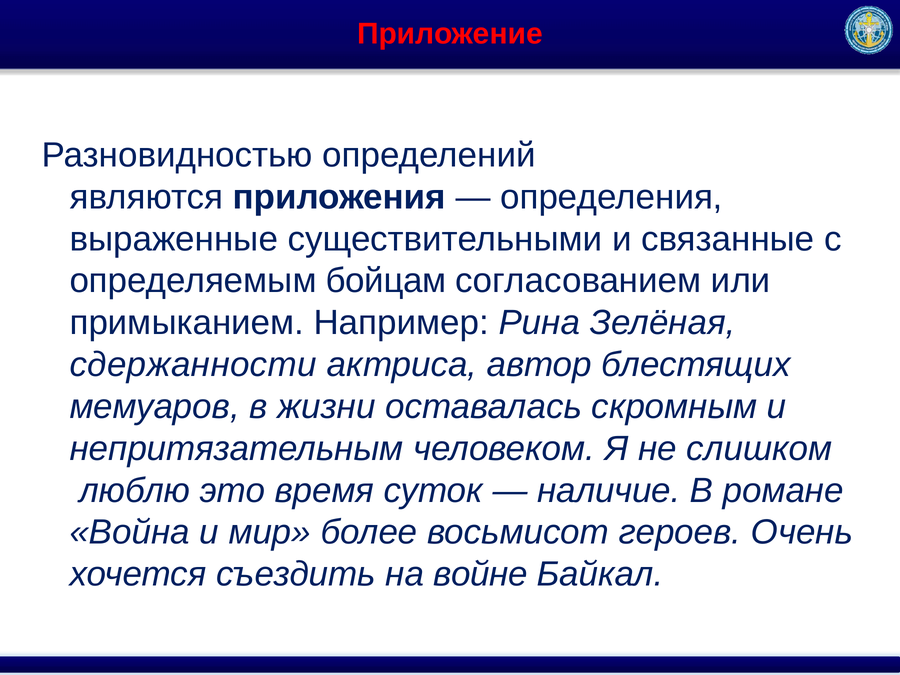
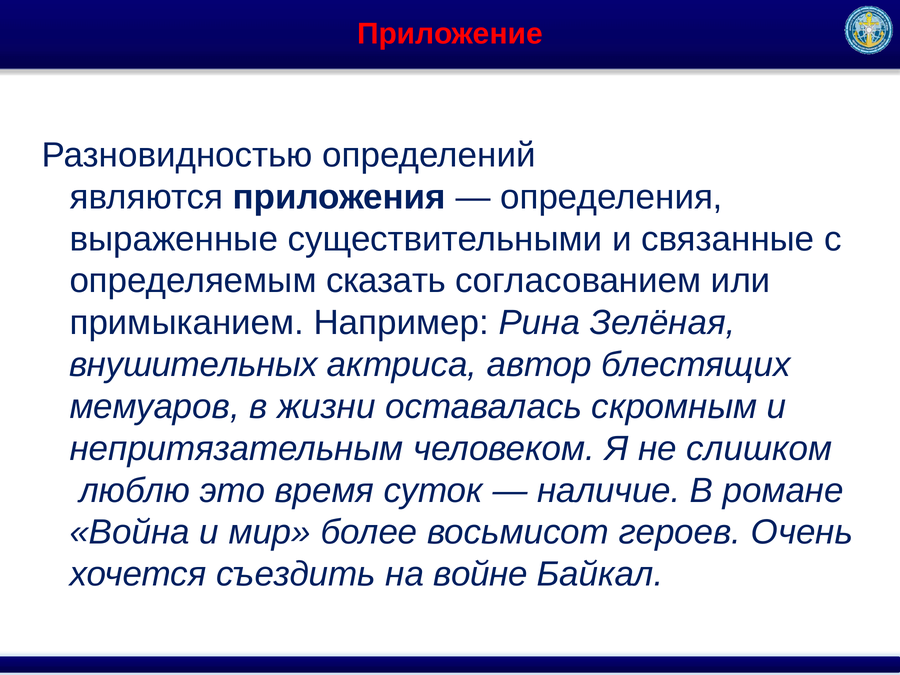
бойцам: бойцам -> сказать
сдержанности: сдержанности -> внушительных
